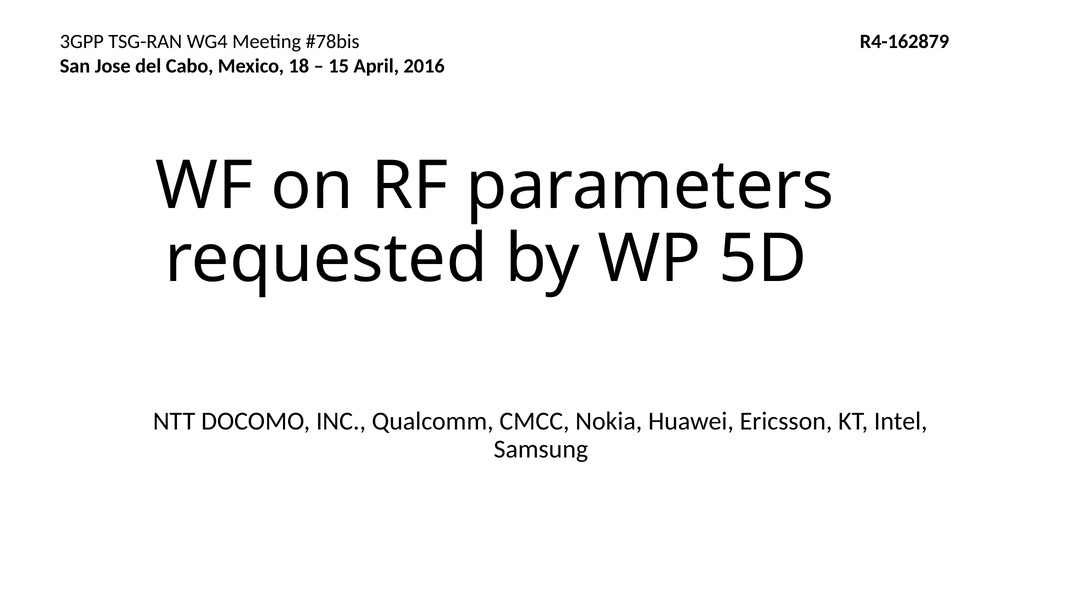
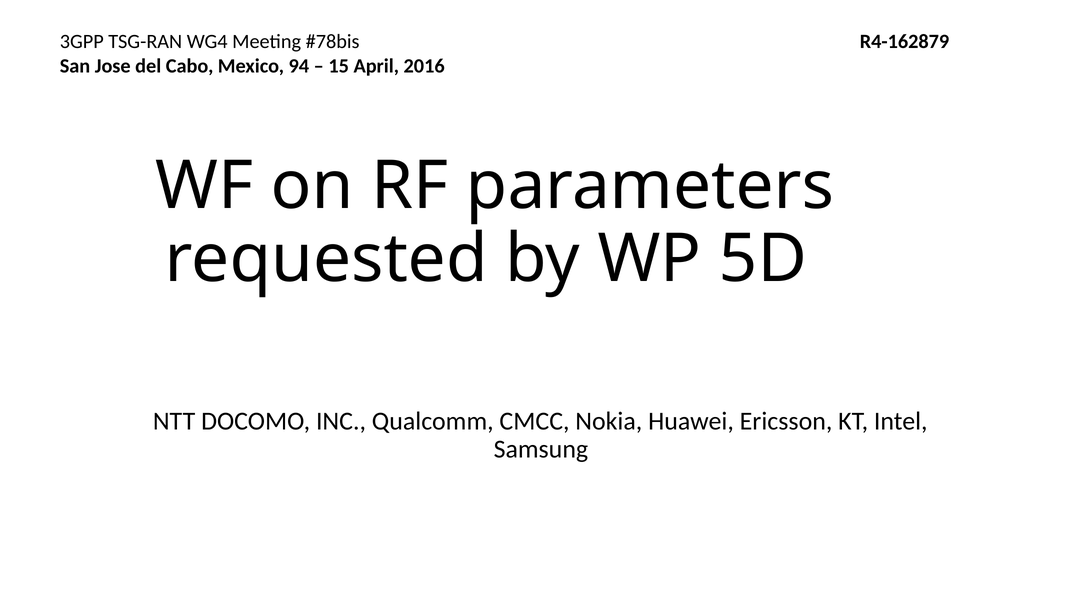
18: 18 -> 94
